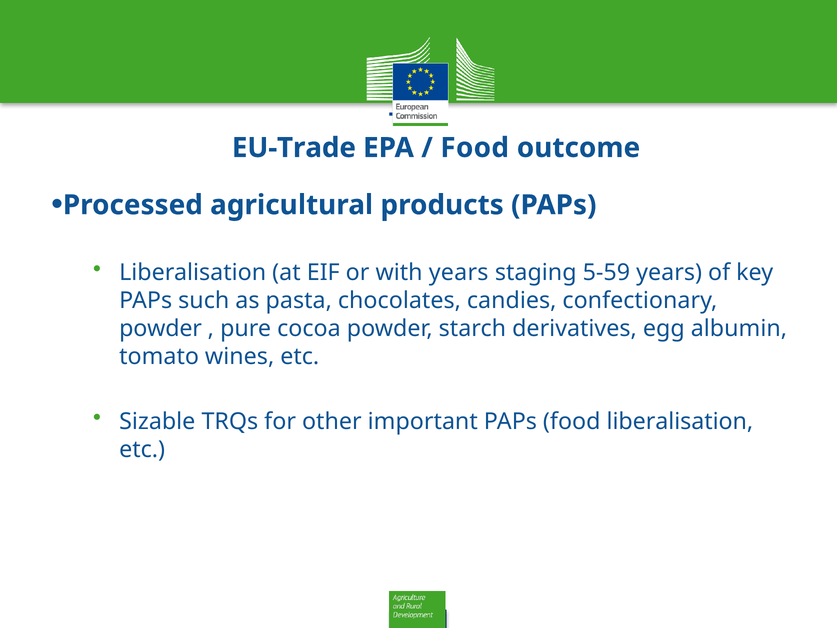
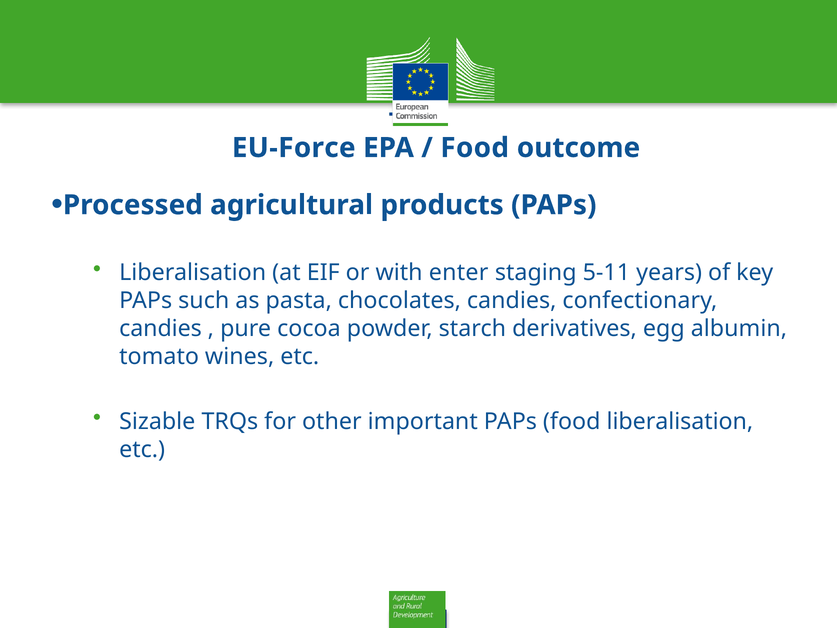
EU-Trade: EU-Trade -> EU-Force
with years: years -> enter
5-59: 5-59 -> 5-11
powder at (161, 328): powder -> candies
